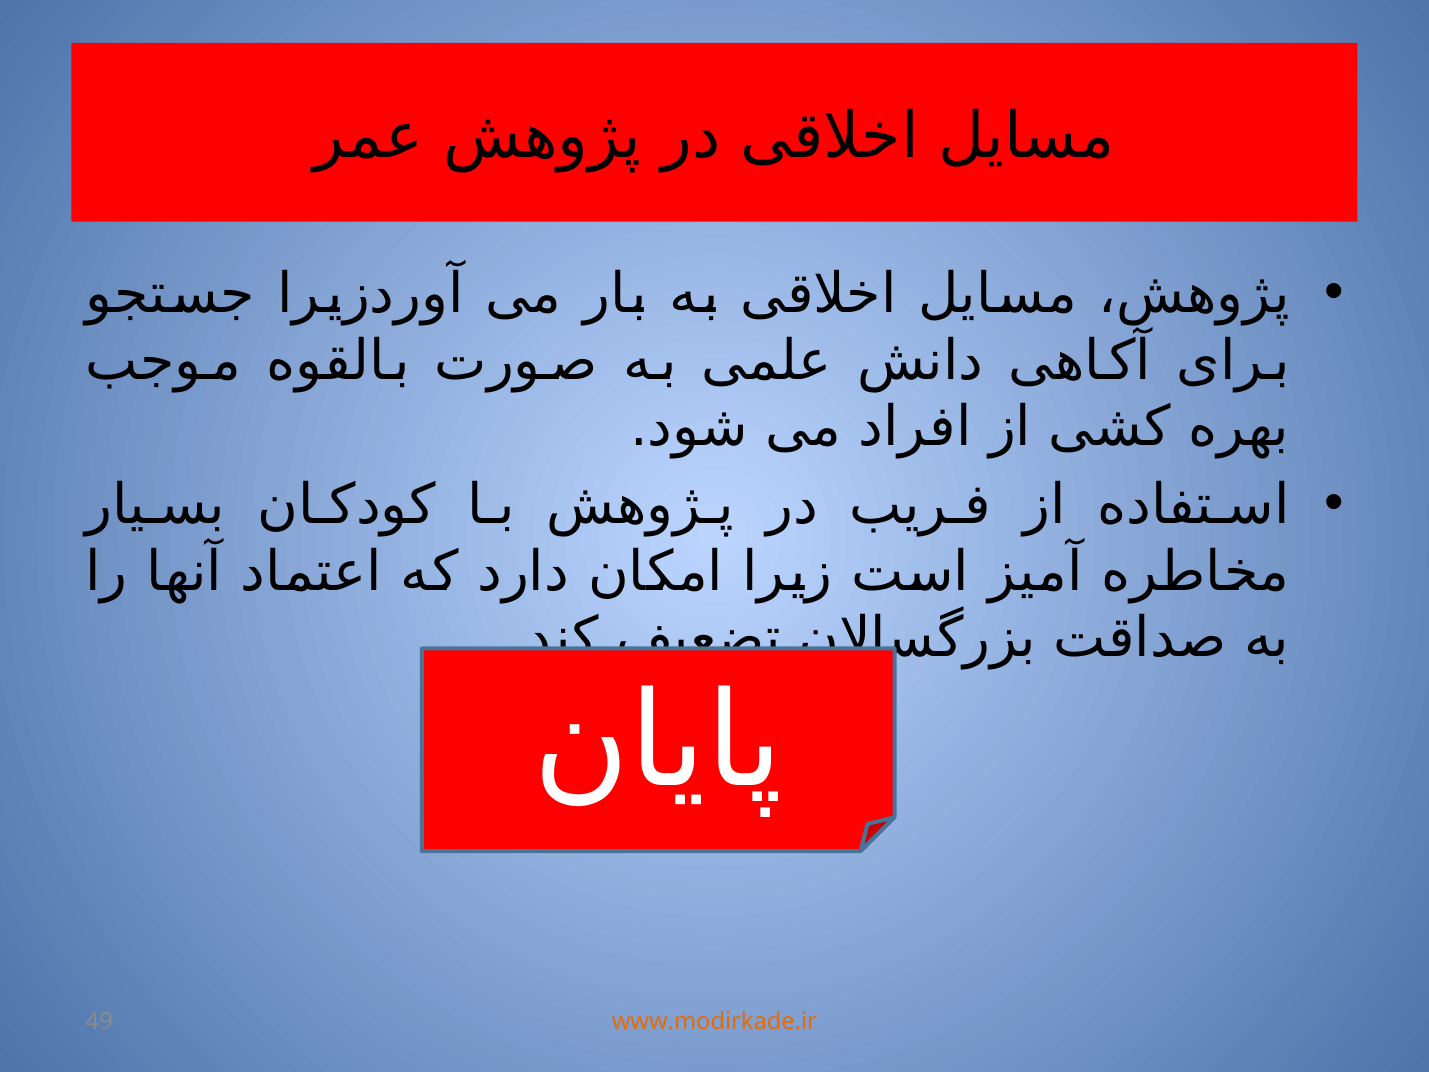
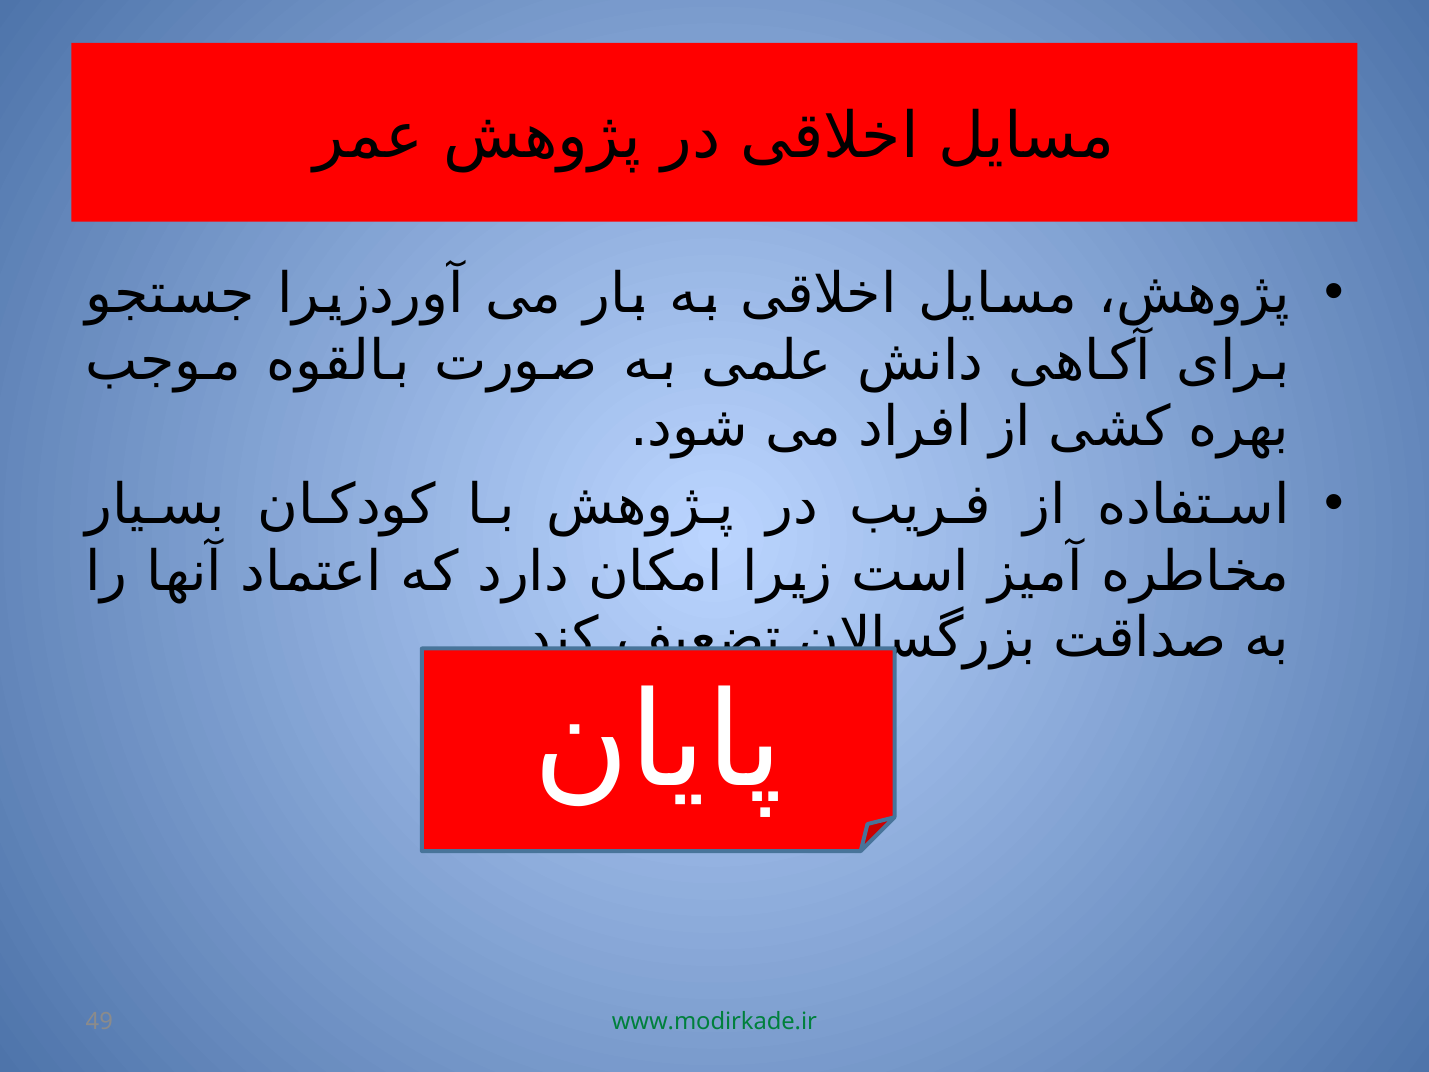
www.modirkade.ir colour: orange -> green
